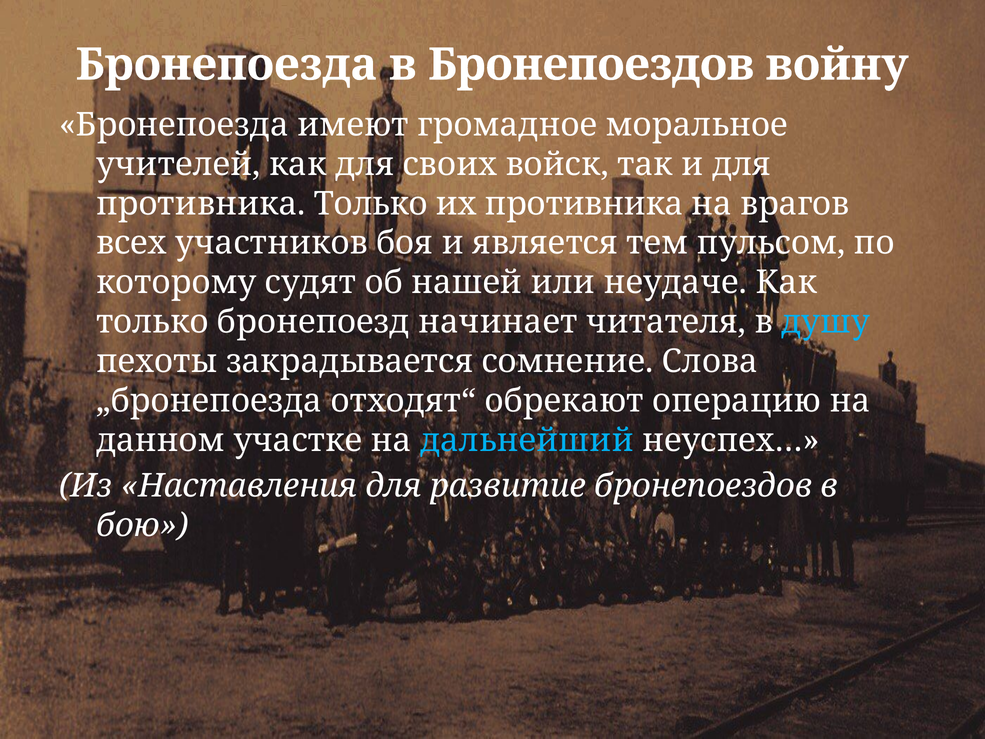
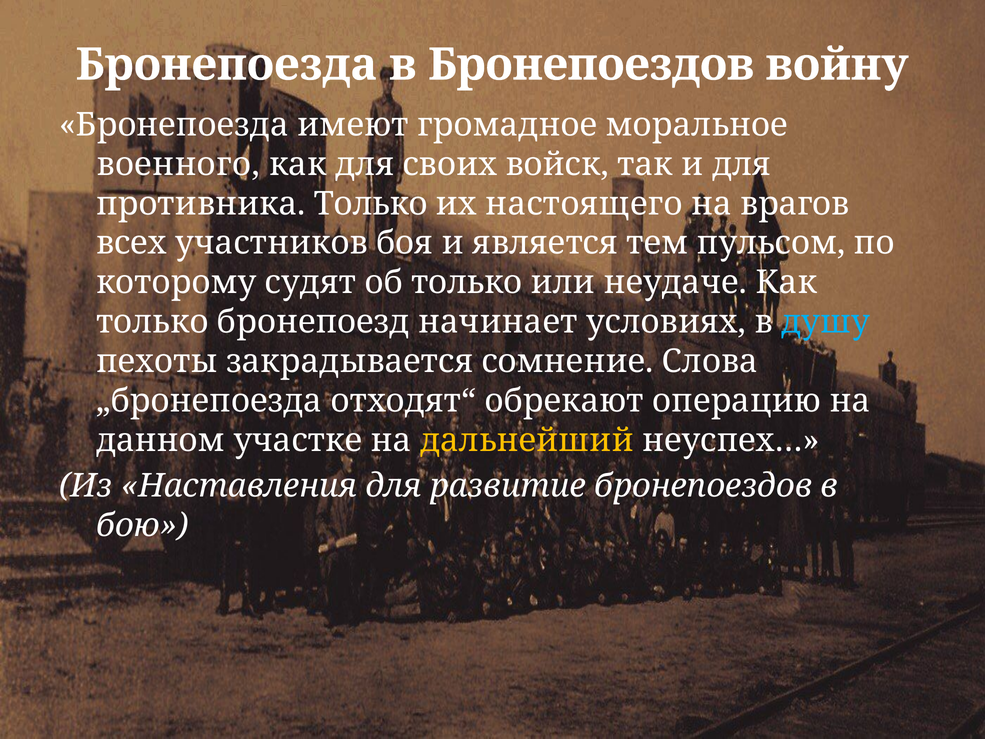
учителей: учителей -> военного
их противника: противника -> настоящего
об нашей: нашей -> только
читателя: читателя -> условиях
дальнейший colour: light blue -> yellow
